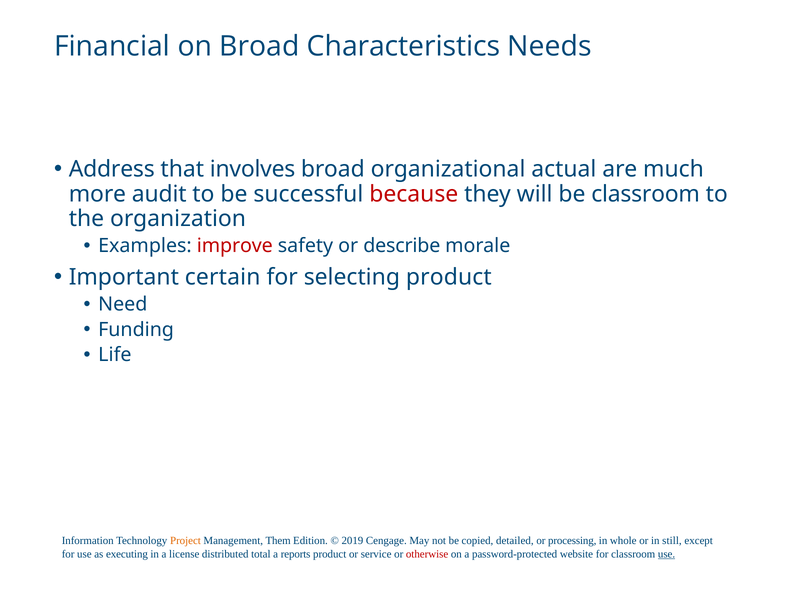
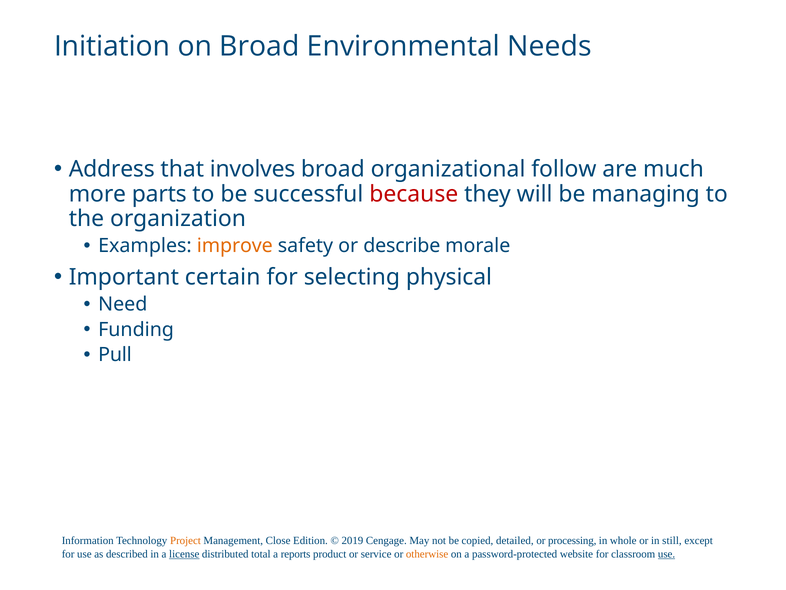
Financial: Financial -> Initiation
Characteristics: Characteristics -> Environmental
actual: actual -> follow
audit: audit -> parts
be classroom: classroom -> managing
improve colour: red -> orange
selecting product: product -> physical
Life: Life -> Pull
Them: Them -> Close
executing: executing -> described
license underline: none -> present
otherwise colour: red -> orange
